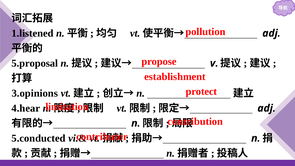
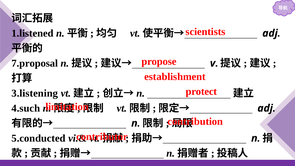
pollution: pollution -> scientists
5.proposal: 5.proposal -> 7.proposal
3.opinions: 3.opinions -> 3.listening
4.hear: 4.hear -> 4.such
